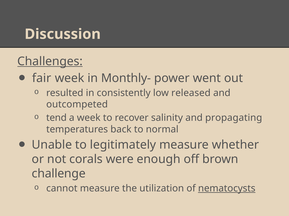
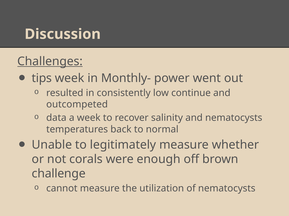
fair: fair -> tips
released: released -> continue
tend: tend -> data
and propagating: propagating -> nematocysts
nematocysts at (227, 189) underline: present -> none
